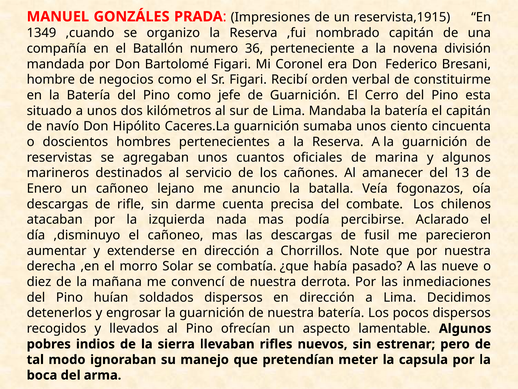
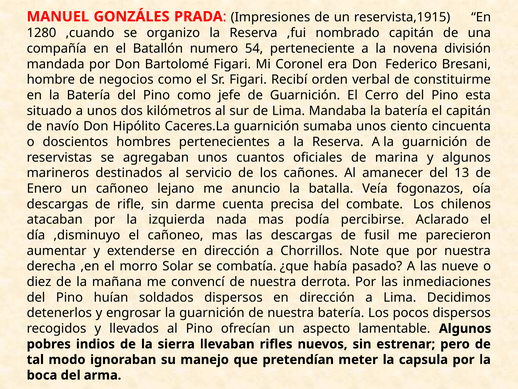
1349: 1349 -> 1280
36: 36 -> 54
